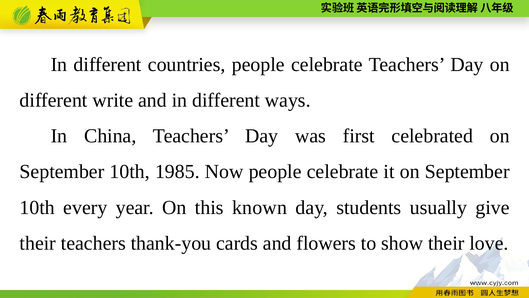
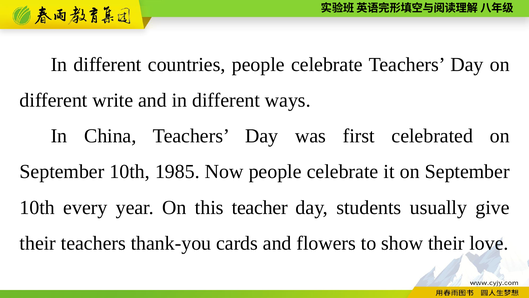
known: known -> teacher
